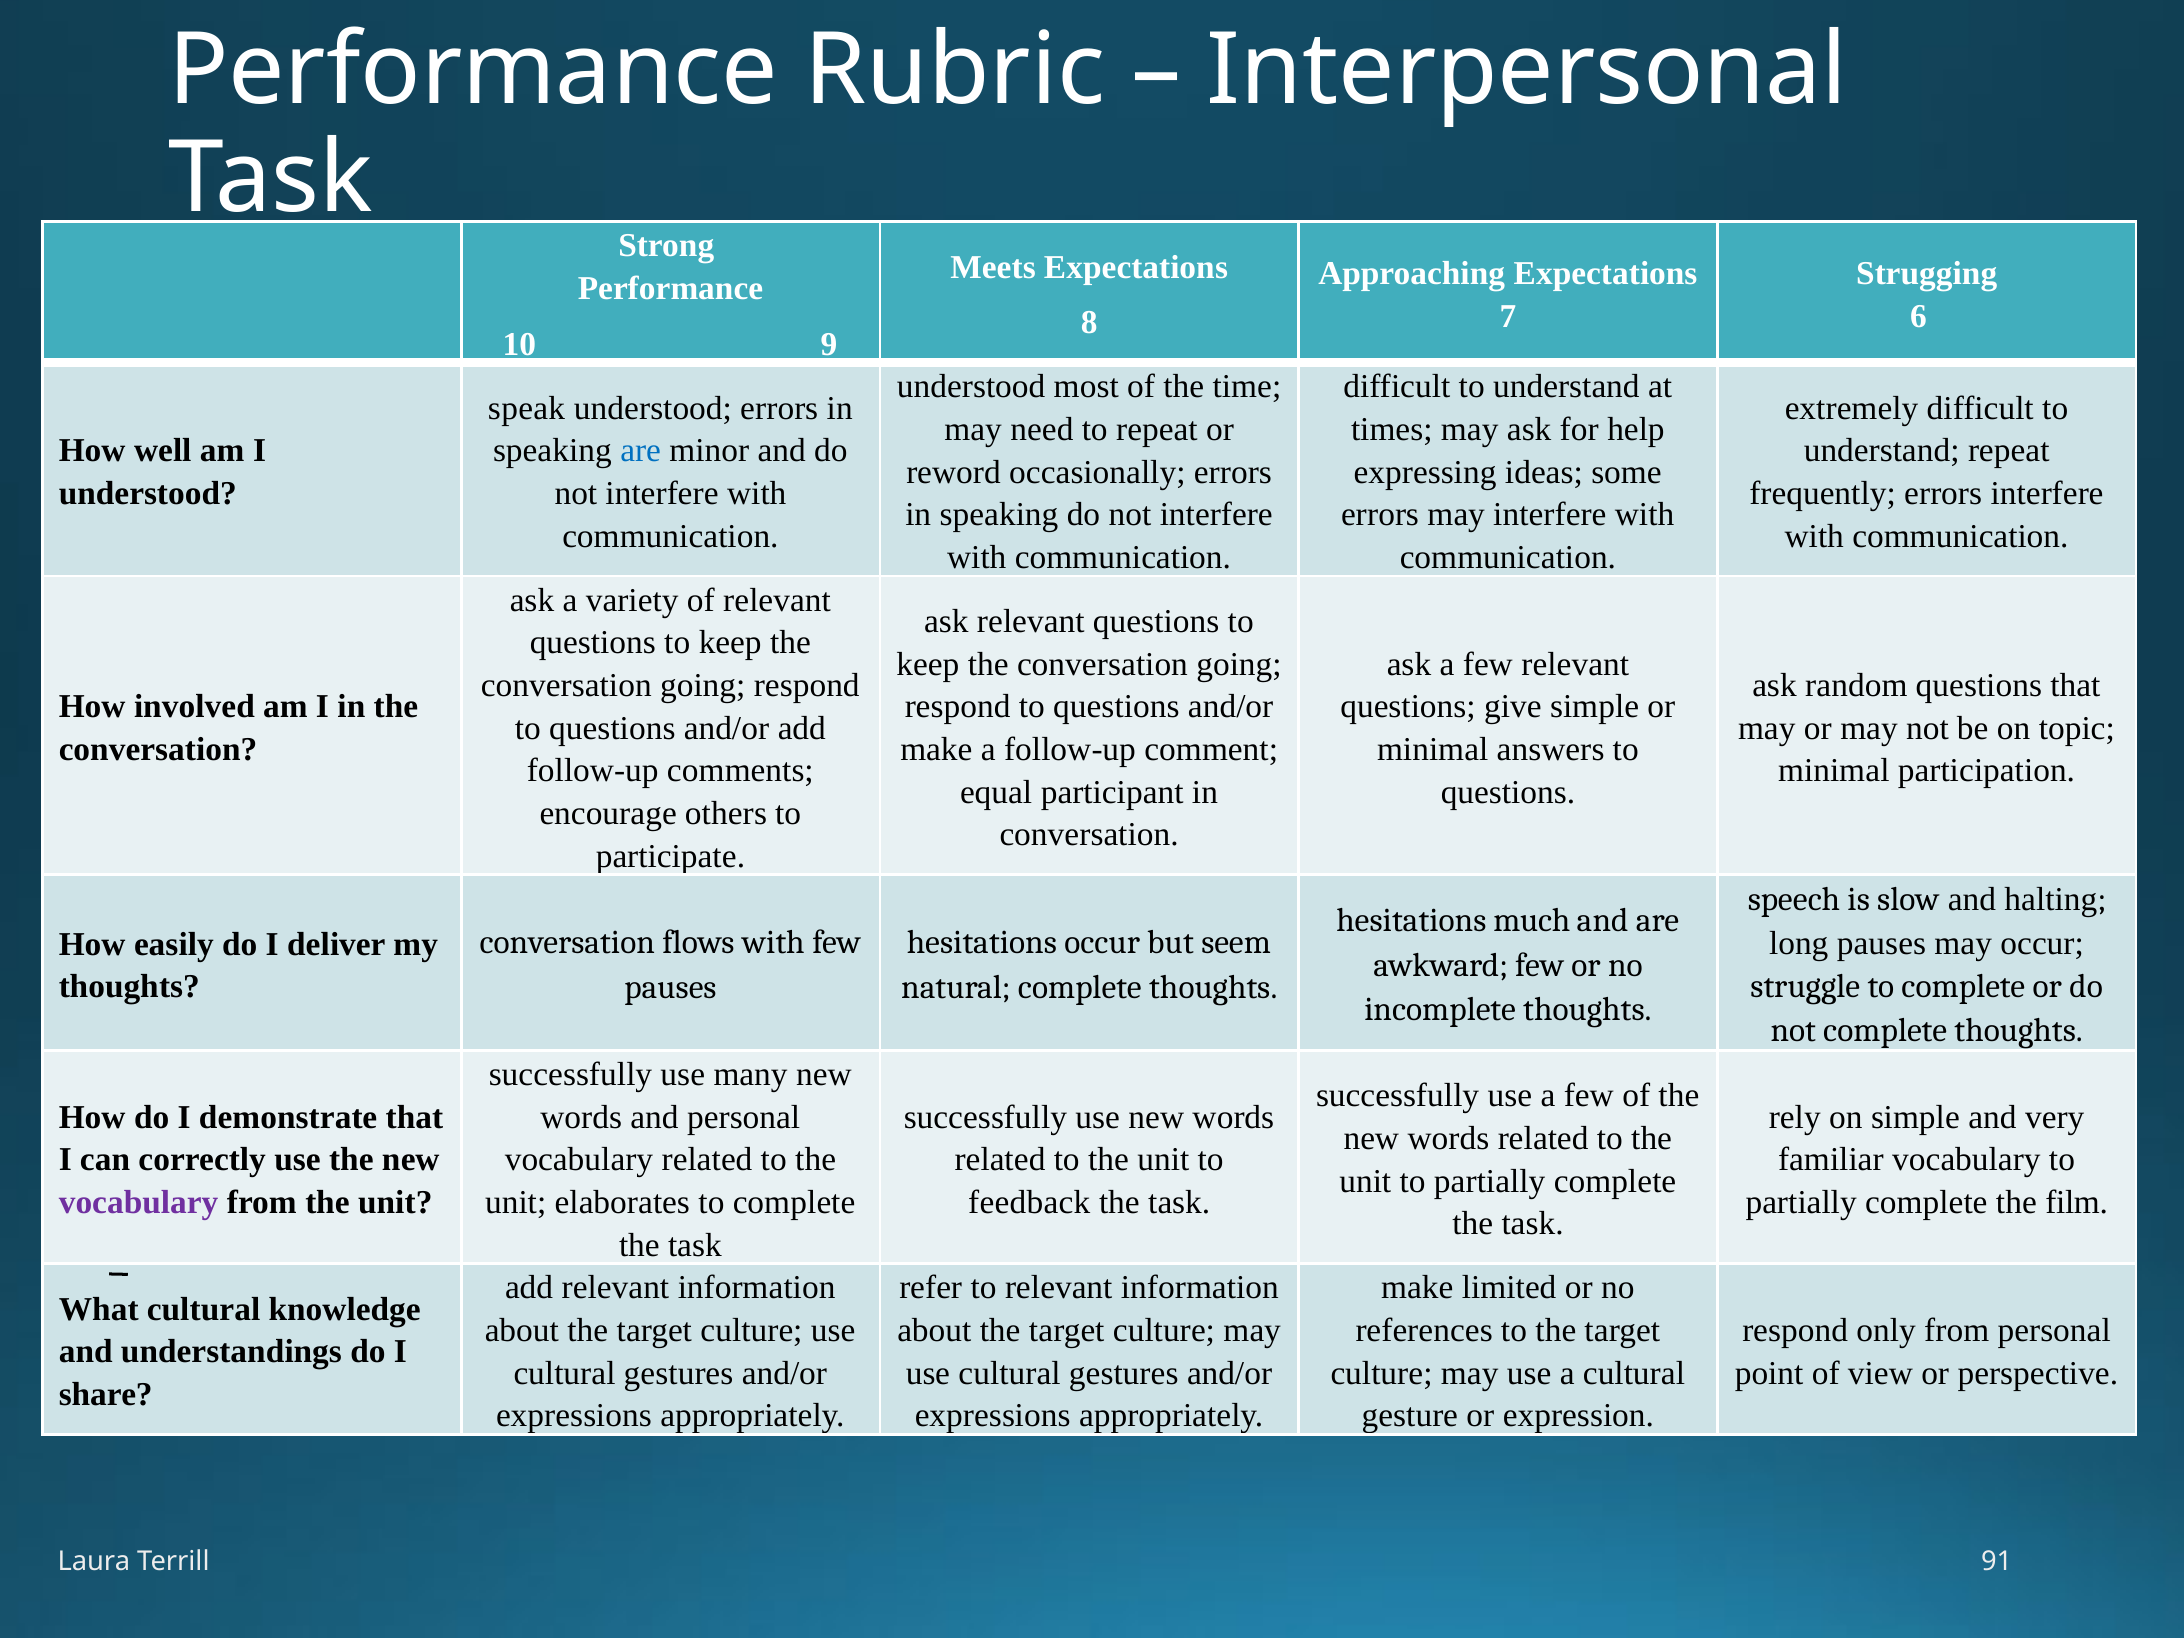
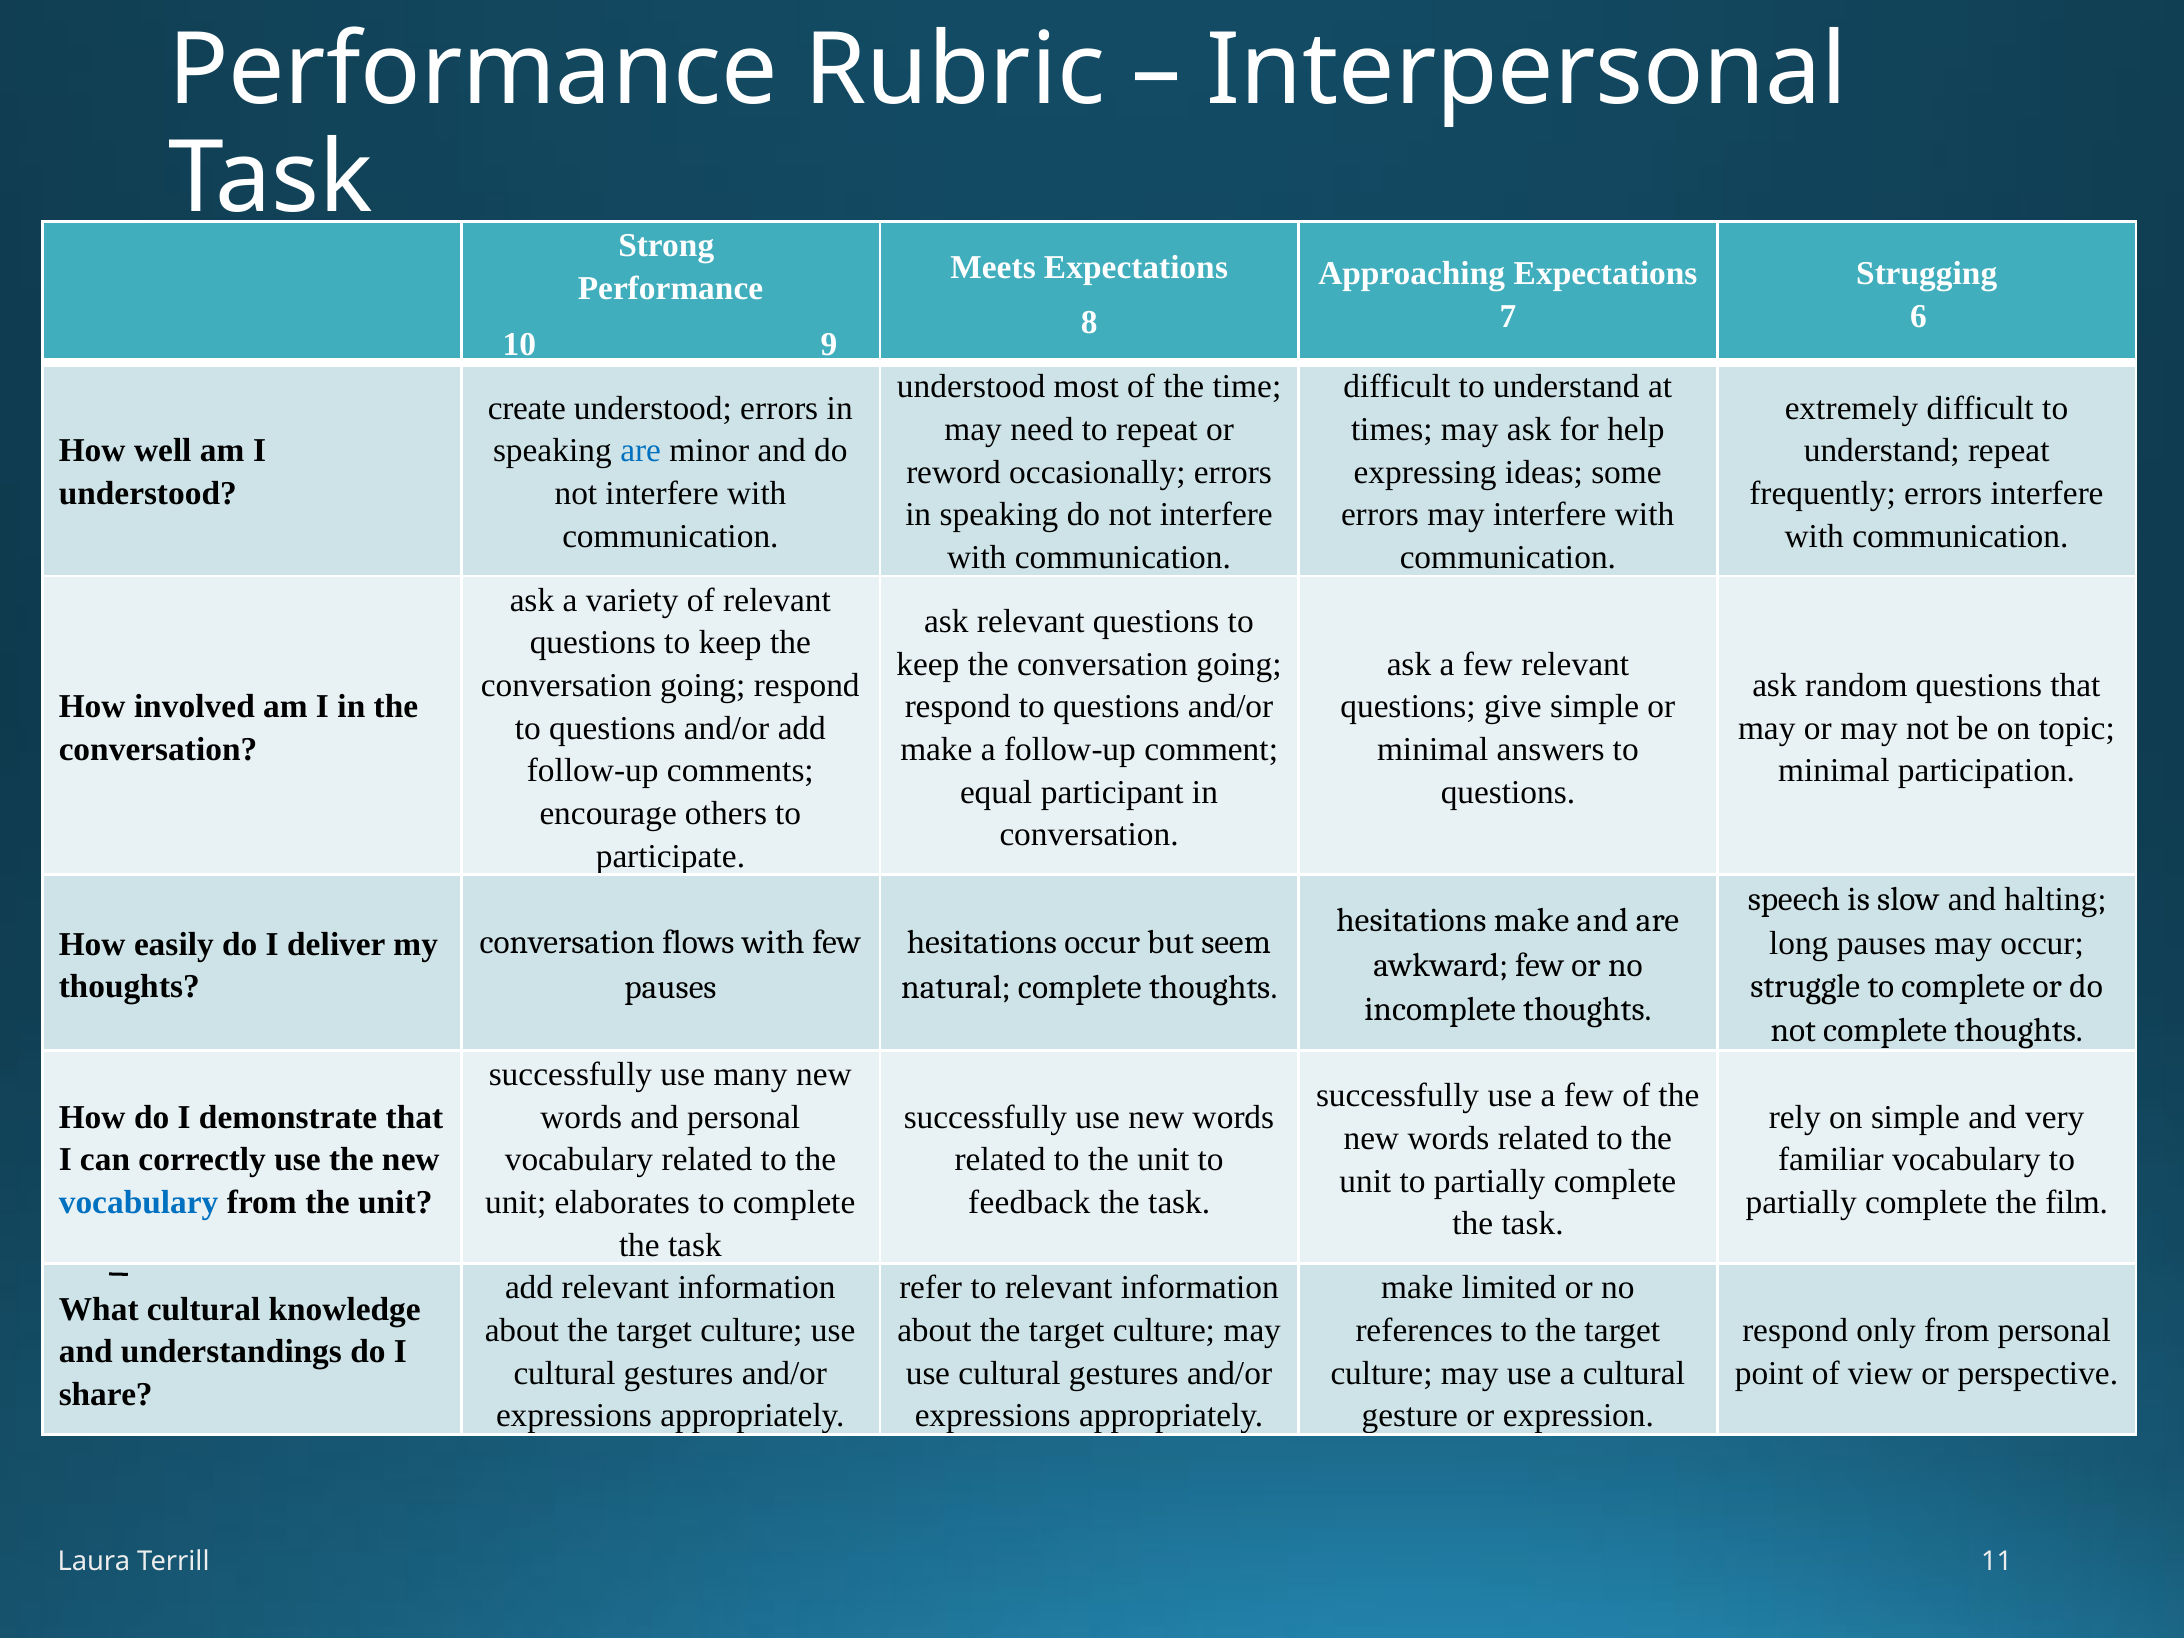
speak: speak -> create
hesitations much: much -> make
vocabulary at (139, 1203) colour: purple -> blue
91: 91 -> 11
